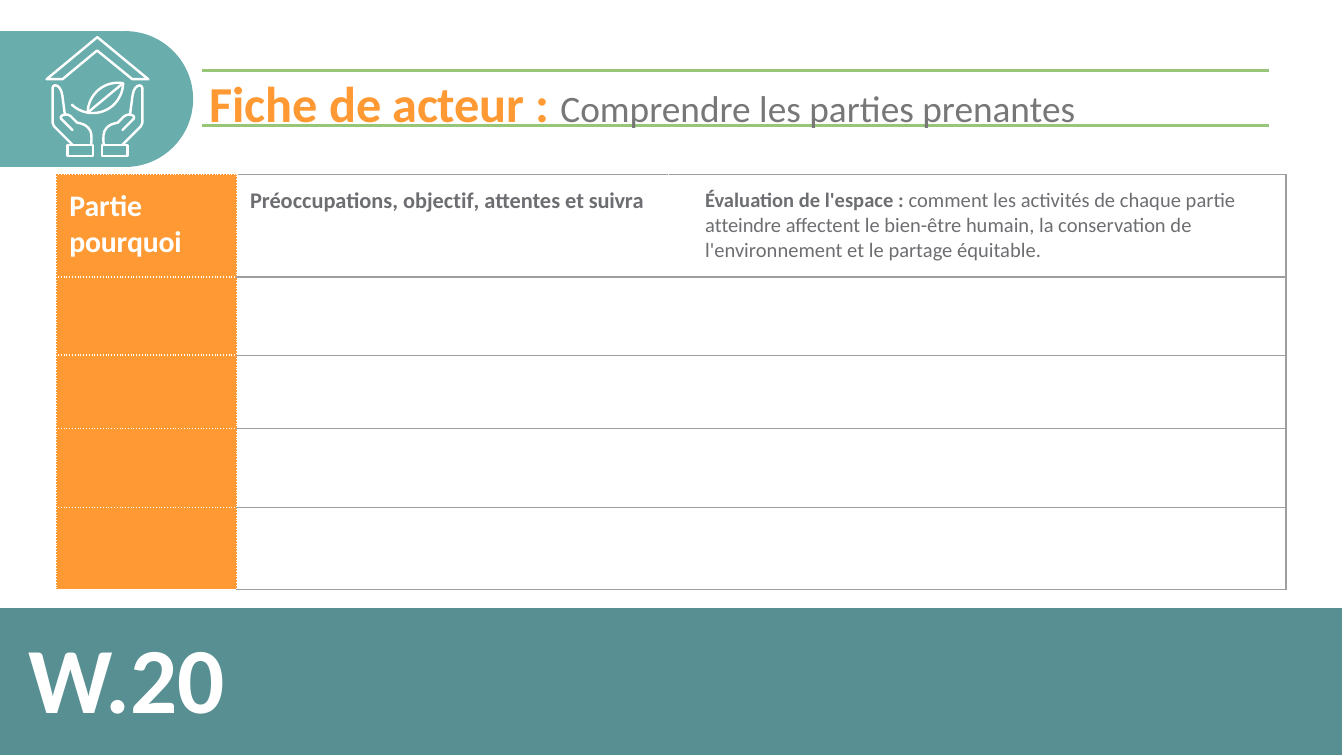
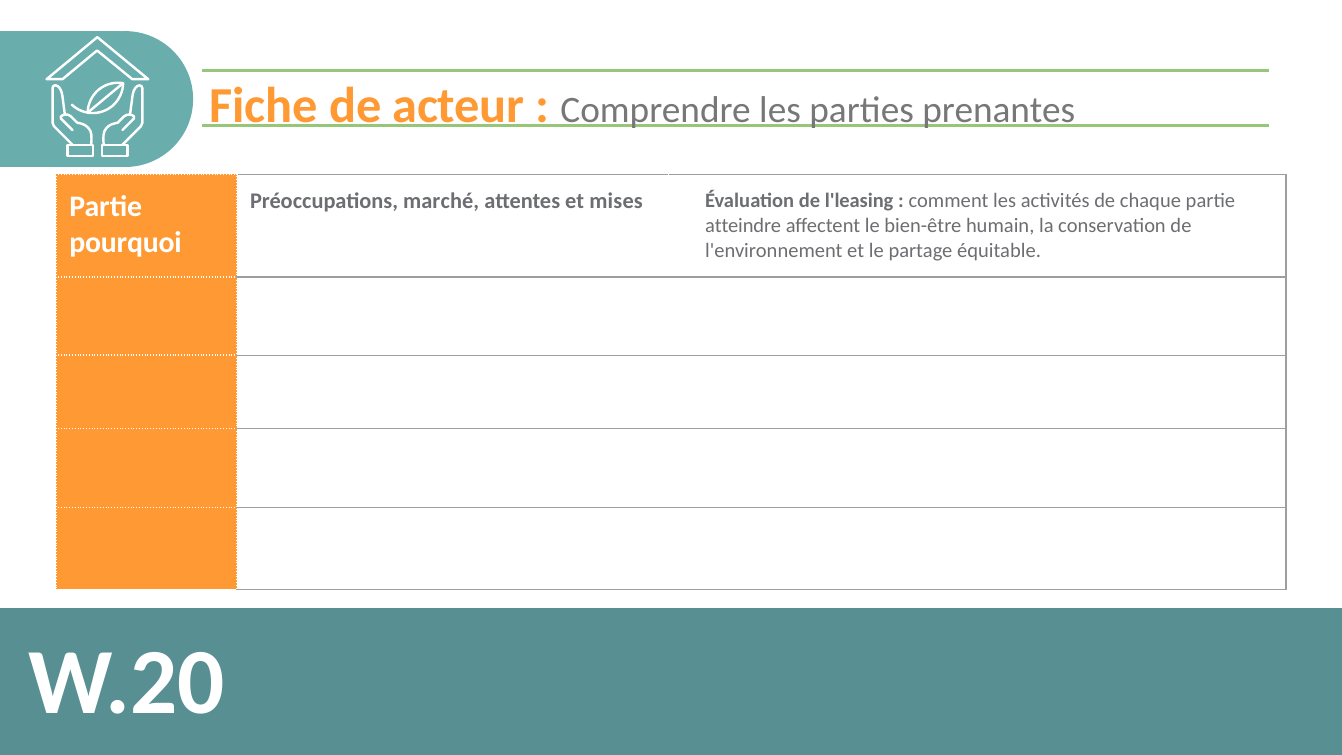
objectif: objectif -> marché
suivra: suivra -> mises
l'espace: l'espace -> l'leasing
